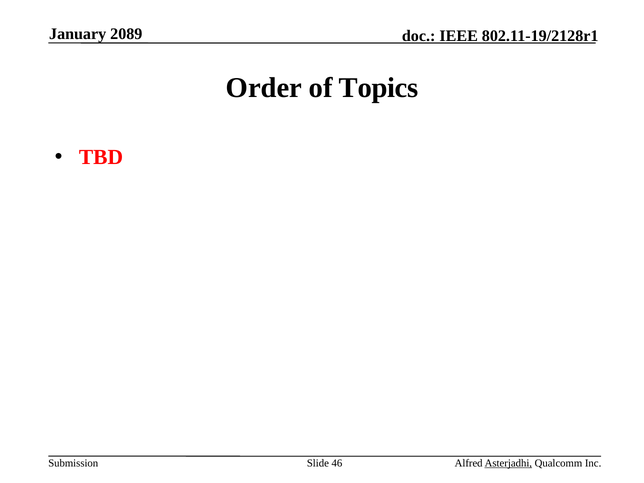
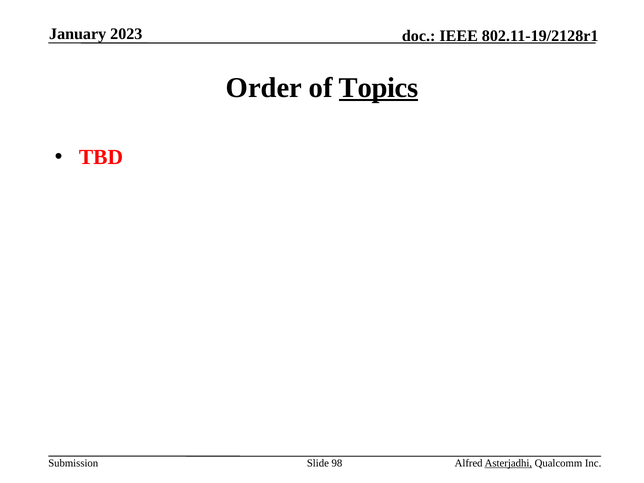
2089: 2089 -> 2023
Topics underline: none -> present
46: 46 -> 98
